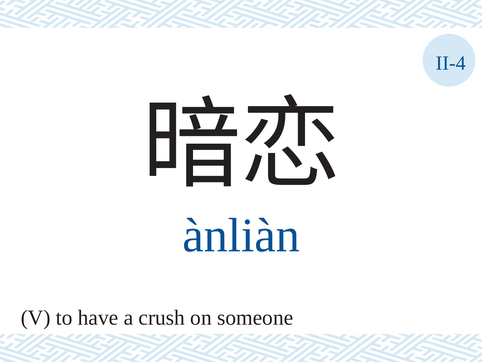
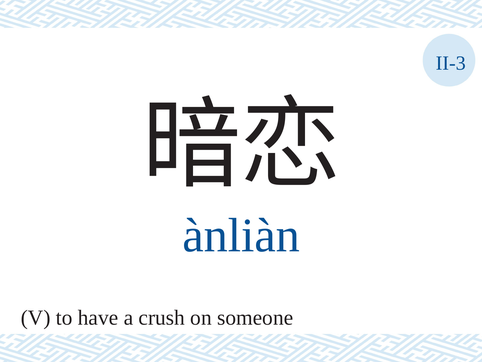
II-4: II-4 -> II-3
